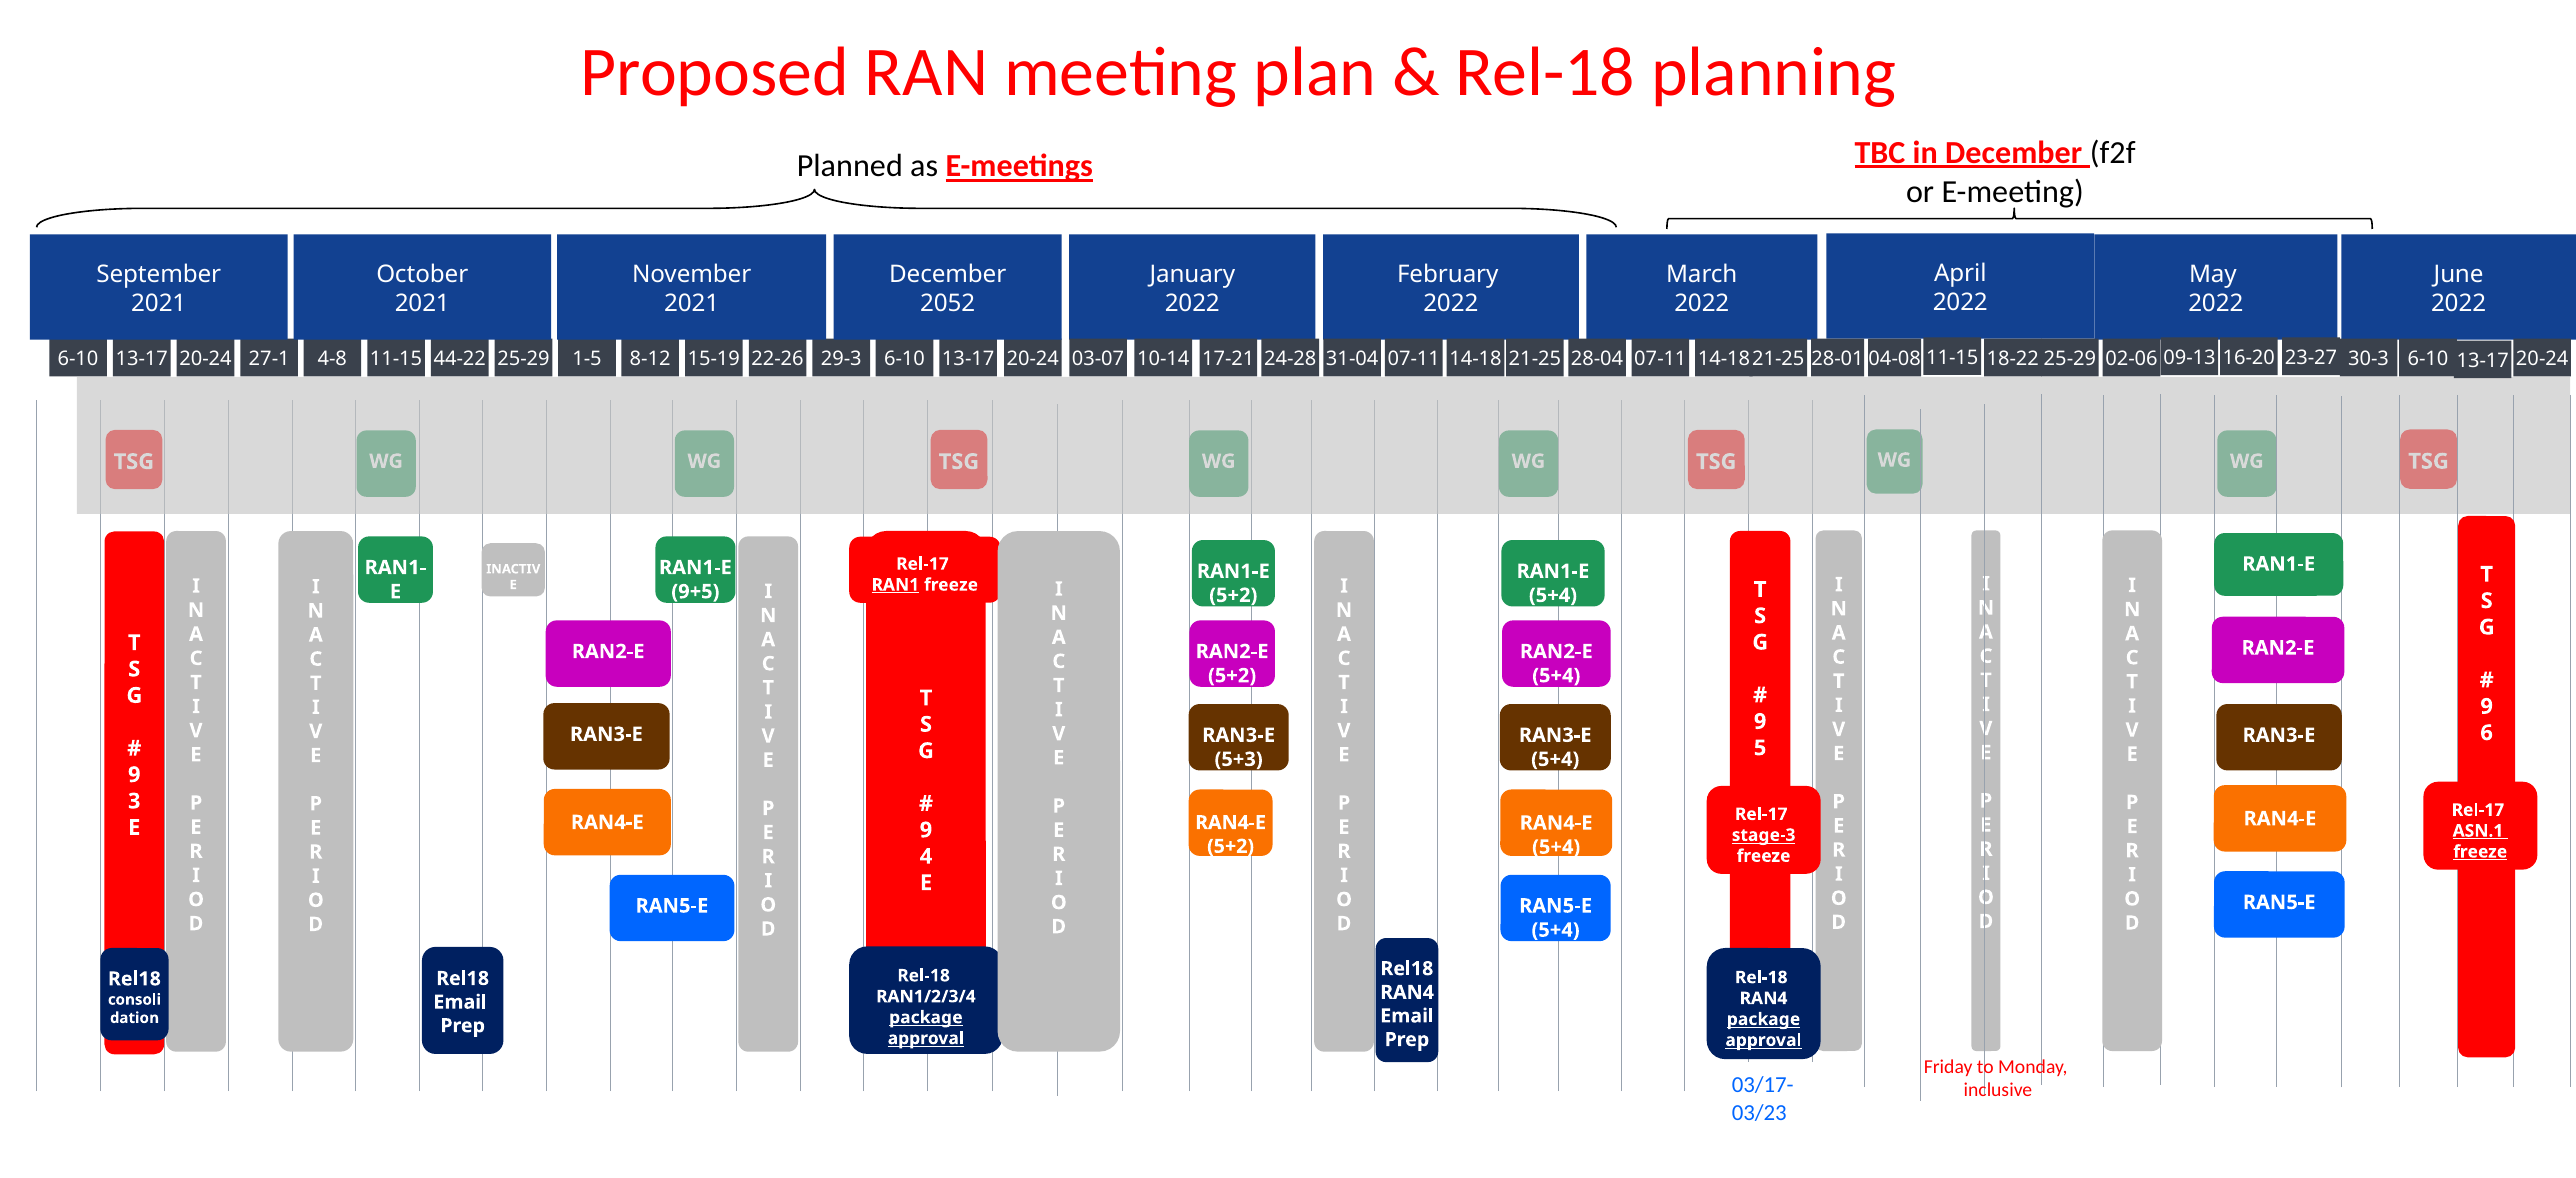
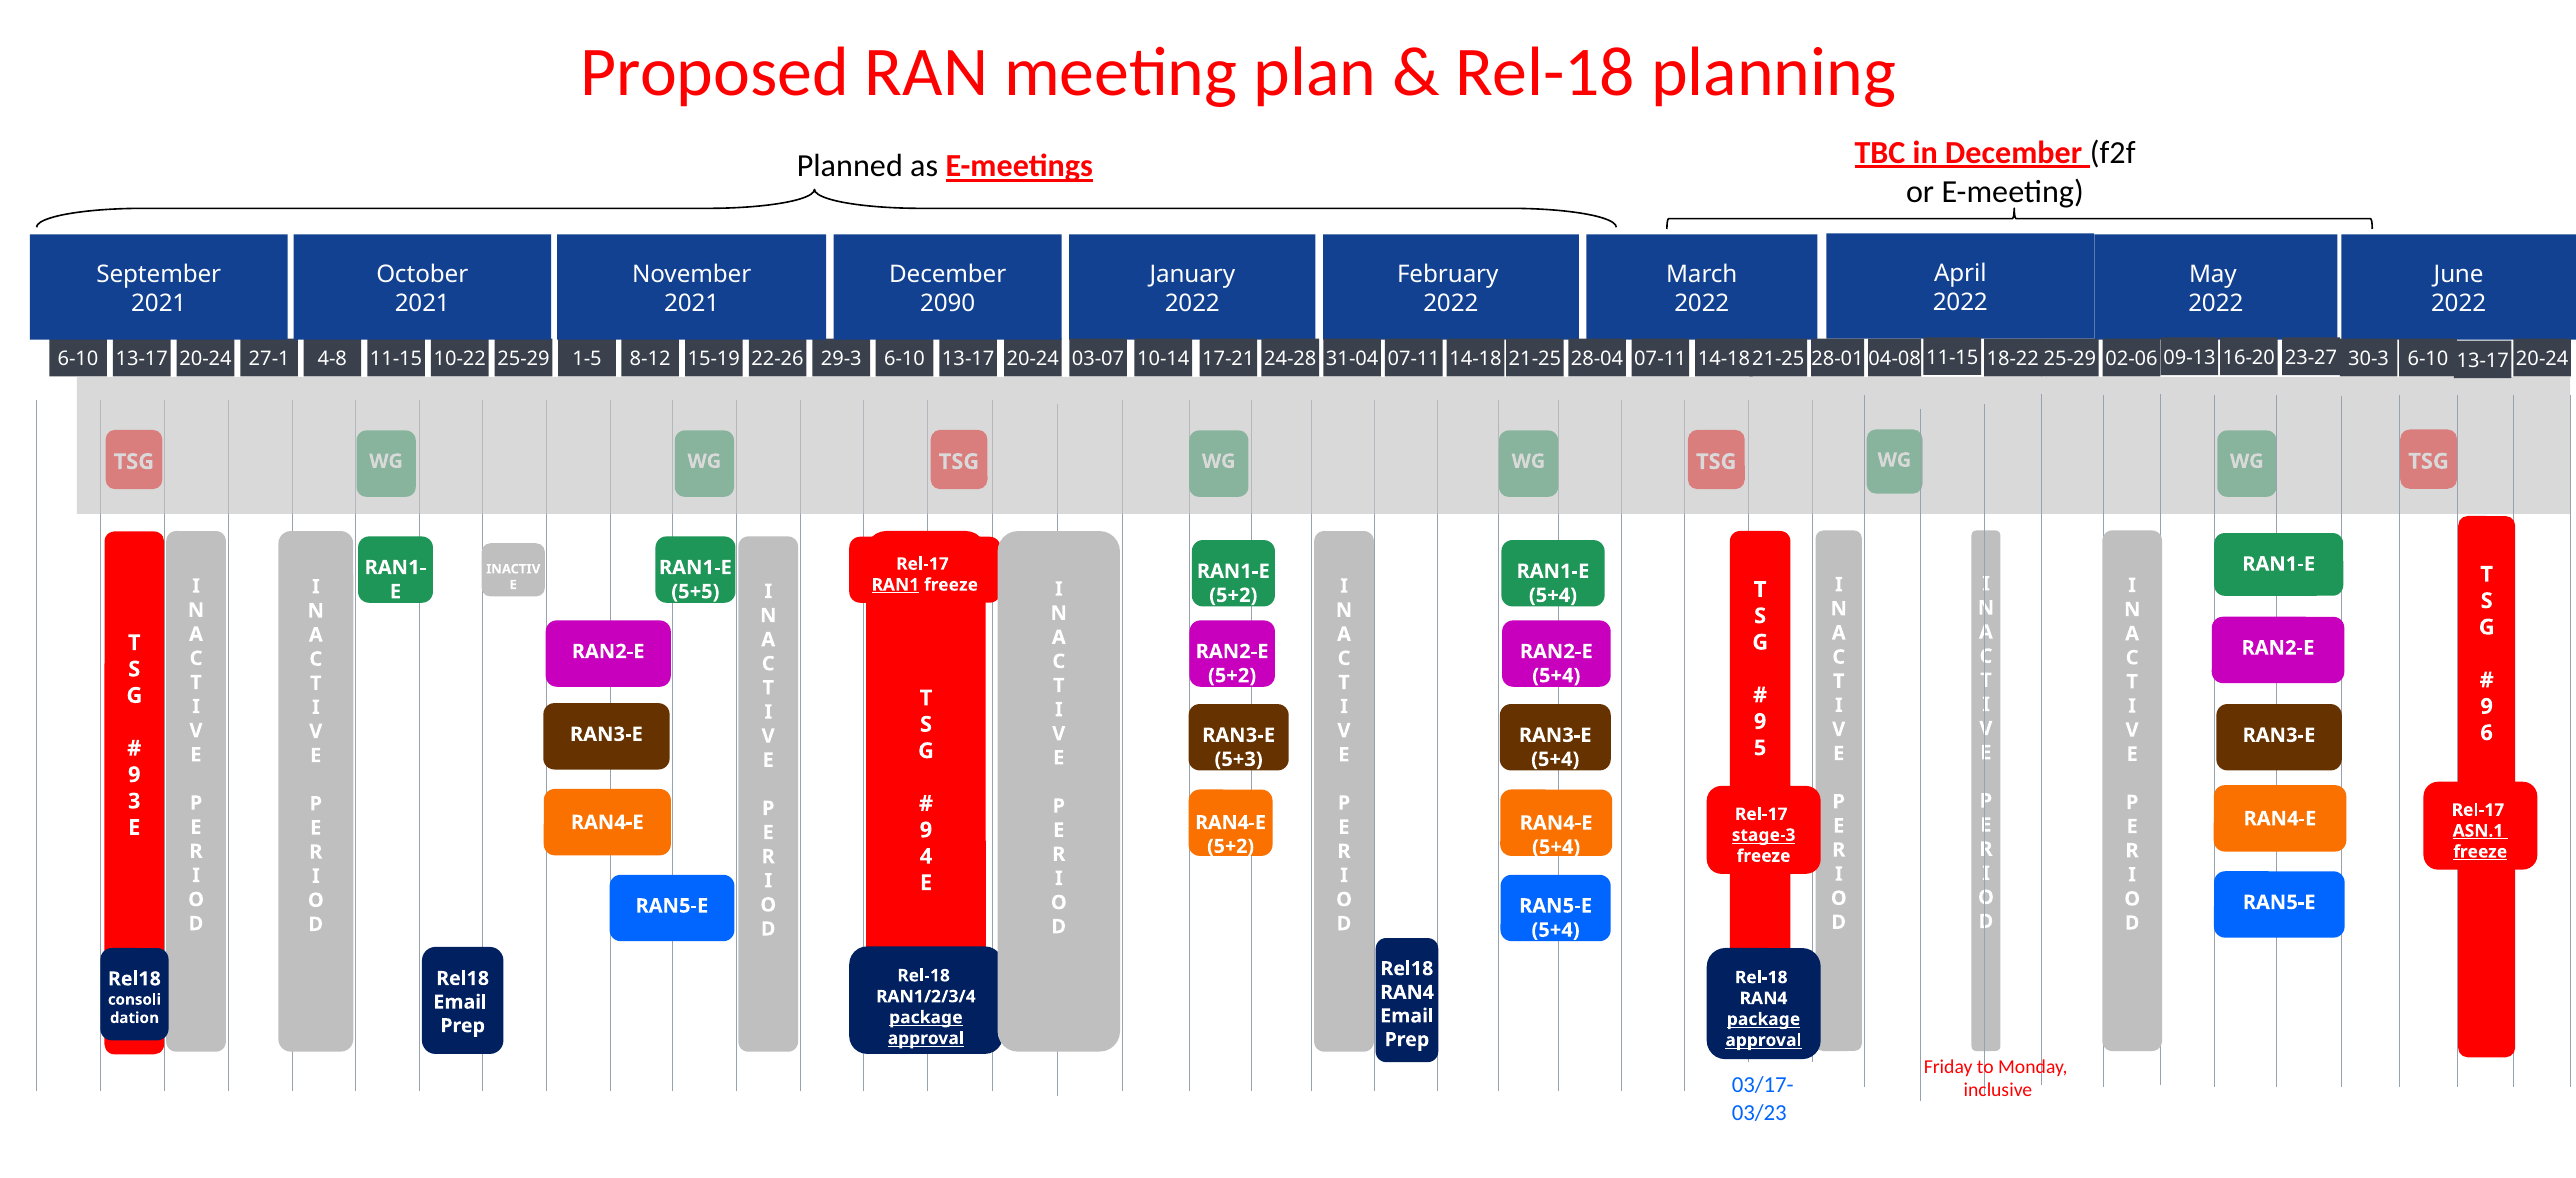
2052: 2052 -> 2090
44-22: 44-22 -> 10-22
9+5: 9+5 -> 5+5
